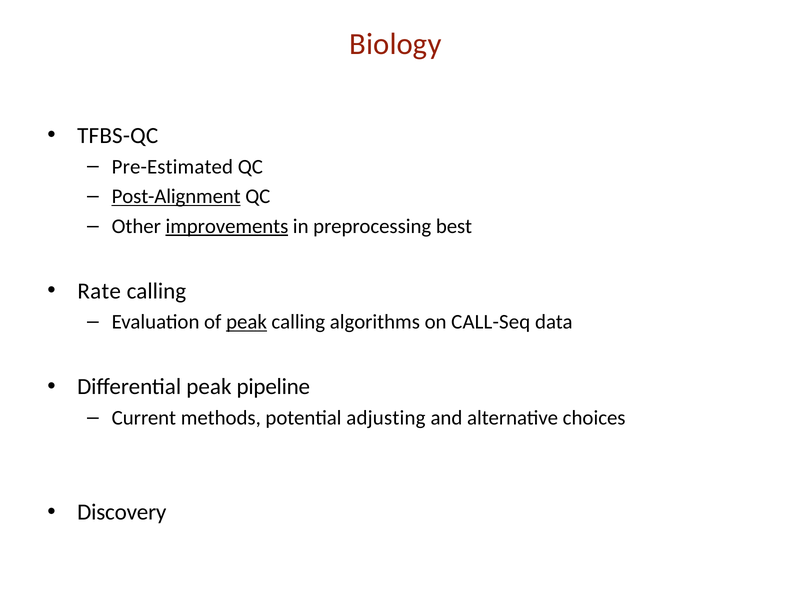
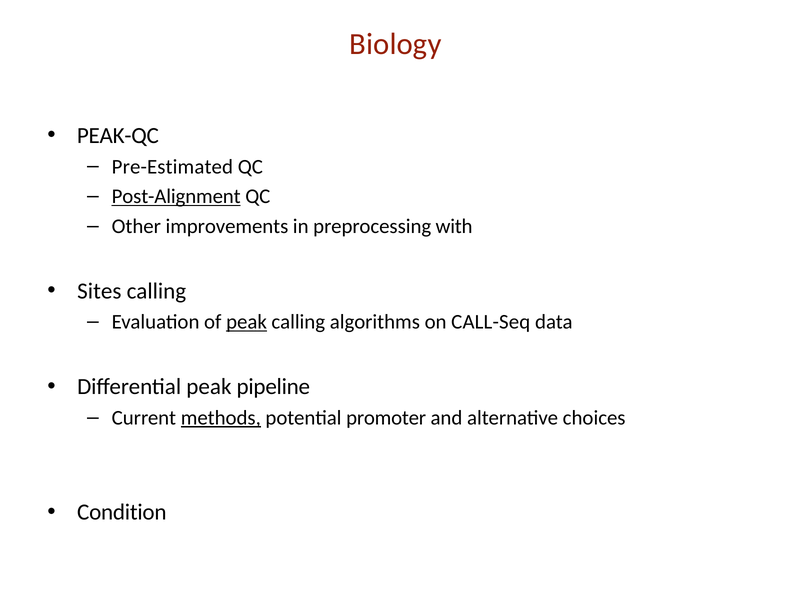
TFBS-QC: TFBS-QC -> PEAK-QC
improvements underline: present -> none
best: best -> with
Rate: Rate -> Sites
methods underline: none -> present
adjusting: adjusting -> promoter
Discovery: Discovery -> Condition
